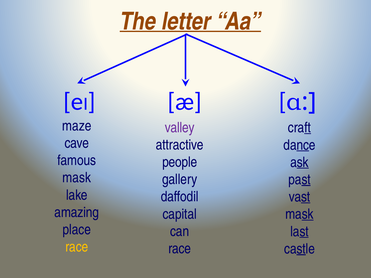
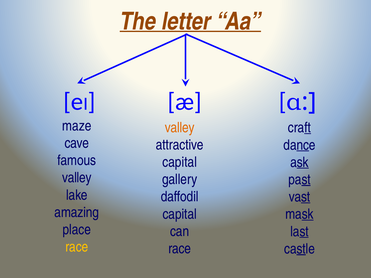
valley at (180, 128) colour: purple -> orange
people at (180, 162): people -> capital
mask at (77, 178): mask -> valley
